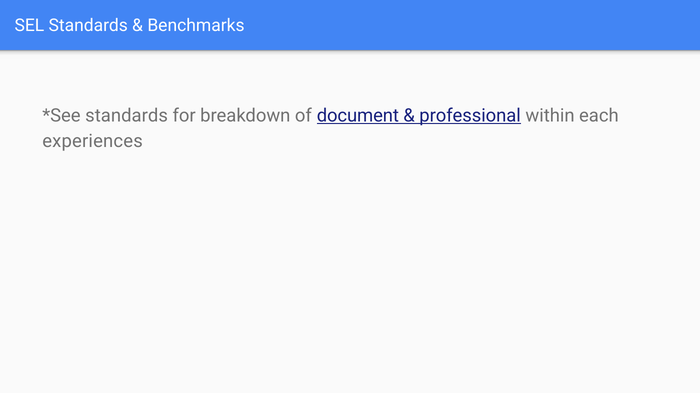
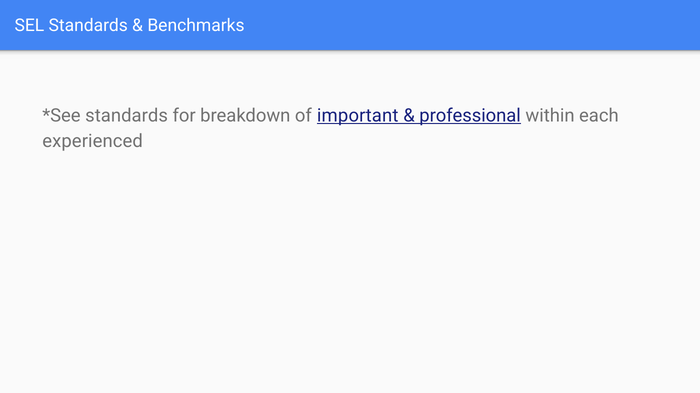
document: document -> important
experiences: experiences -> experienced
